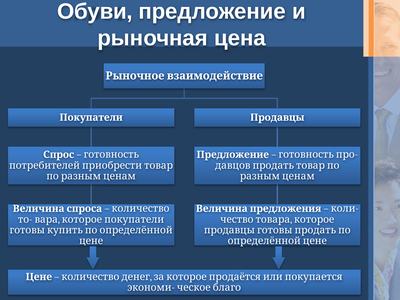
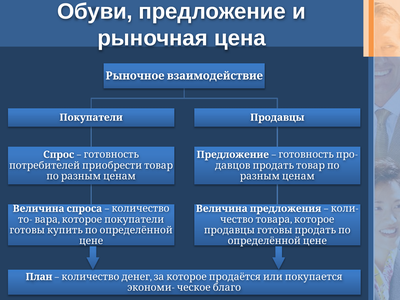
Цене at (39, 277): Цене -> План
